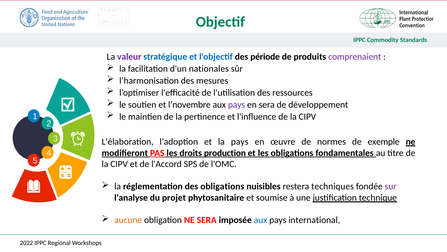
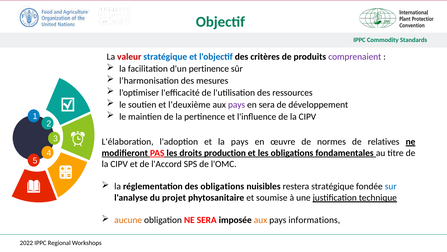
valeur colour: purple -> red
période: période -> critères
d'un nationales: nationales -> pertinence
l’novembre: l’novembre -> l’deuxième
exemple: exemple -> relatives
restera techniques: techniques -> stratégique
sur colour: purple -> blue
aux at (261, 220) colour: blue -> orange
international: international -> informations
